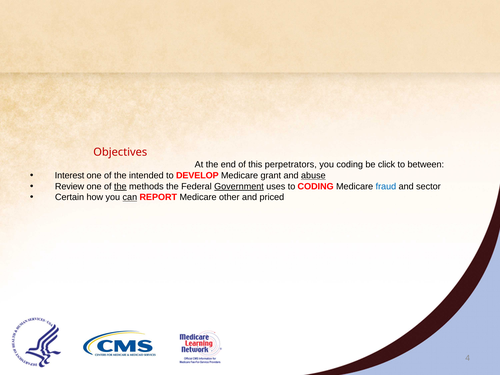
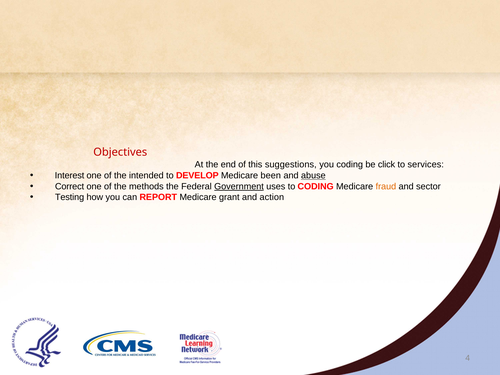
perpetrators: perpetrators -> suggestions
between: between -> services
grant: grant -> been
Review: Review -> Correct
the at (120, 186) underline: present -> none
fraud colour: blue -> orange
Certain: Certain -> Testing
can underline: present -> none
other: other -> grant
priced: priced -> action
